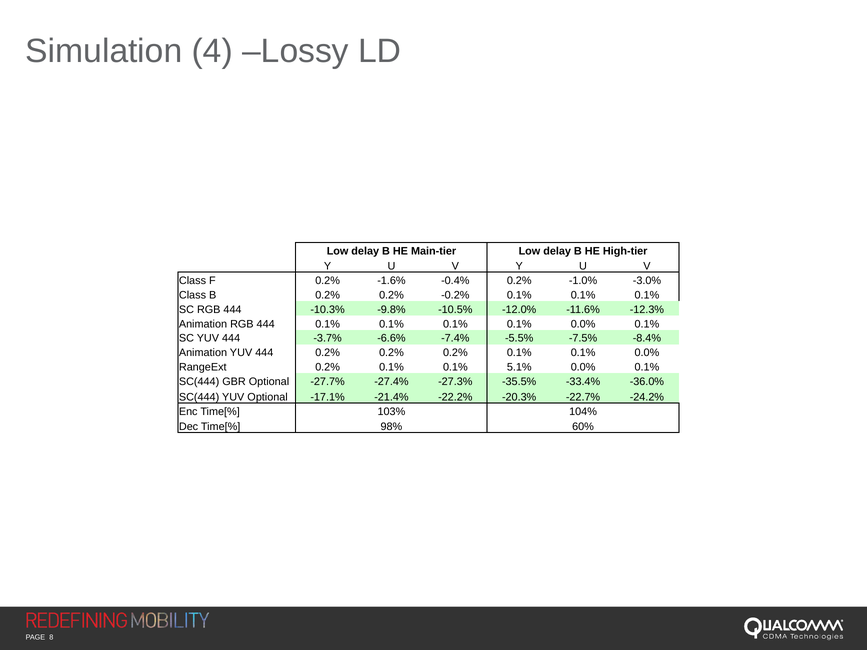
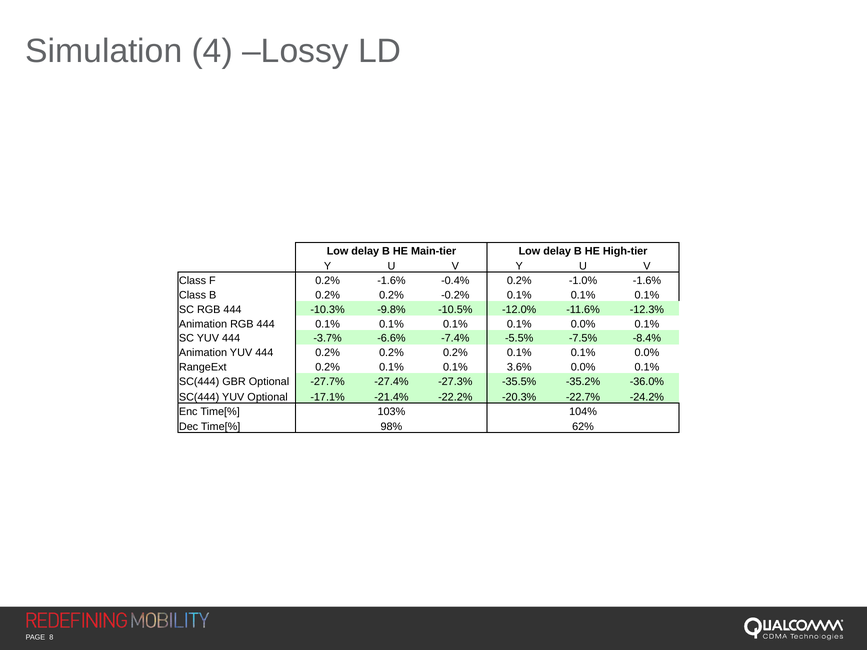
-1.0% -3.0%: -3.0% -> -1.6%
5.1%: 5.1% -> 3.6%
-33.4%: -33.4% -> -35.2%
60%: 60% -> 62%
